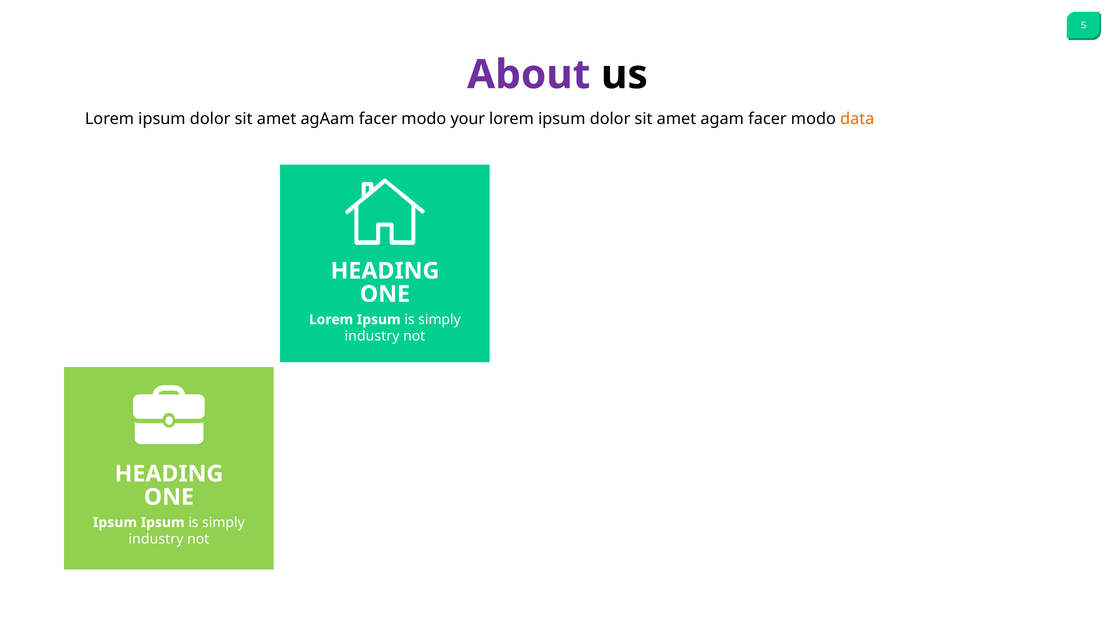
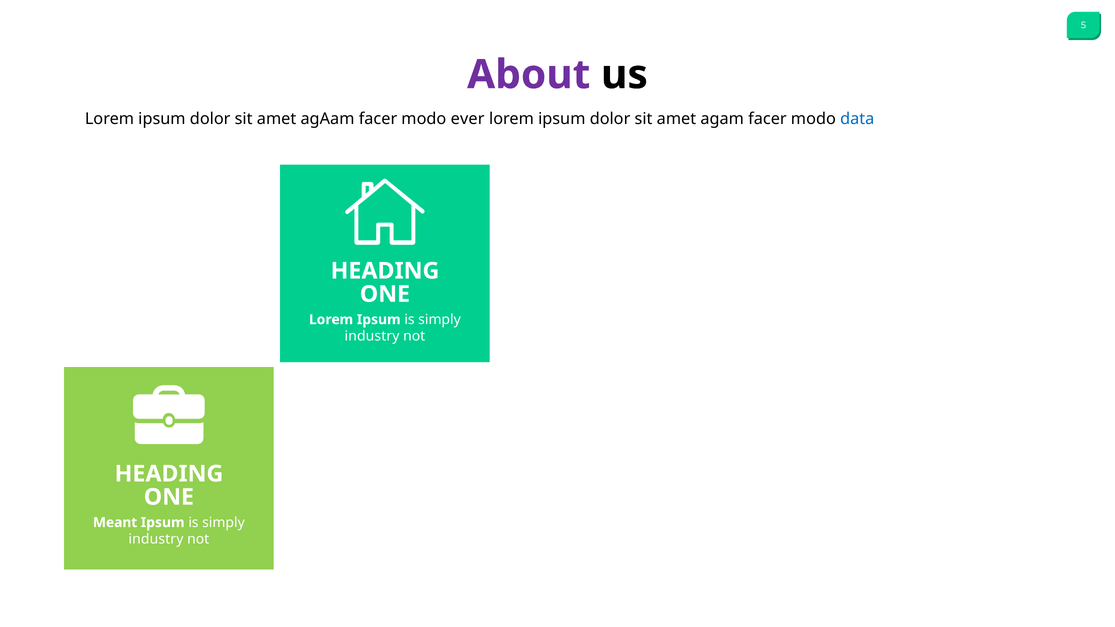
your: your -> ever
data colour: orange -> blue
Ipsum at (115, 523): Ipsum -> Meant
